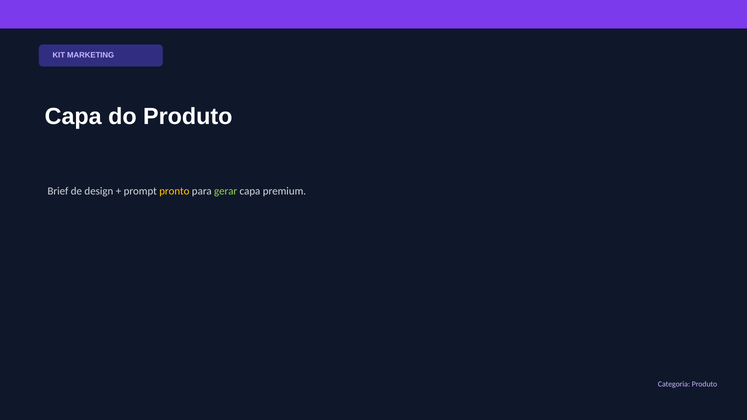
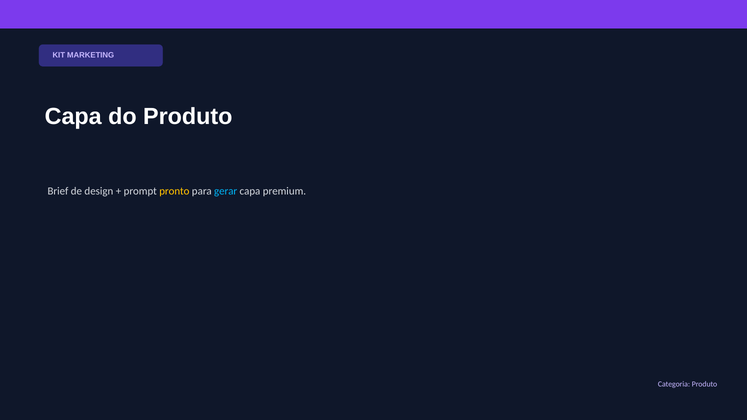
gerar colour: light green -> light blue
